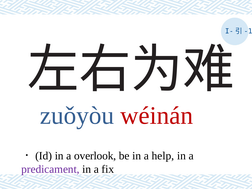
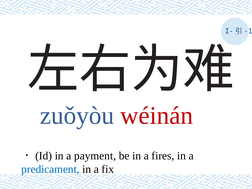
overlook: overlook -> payment
help: help -> fires
predicament colour: purple -> blue
